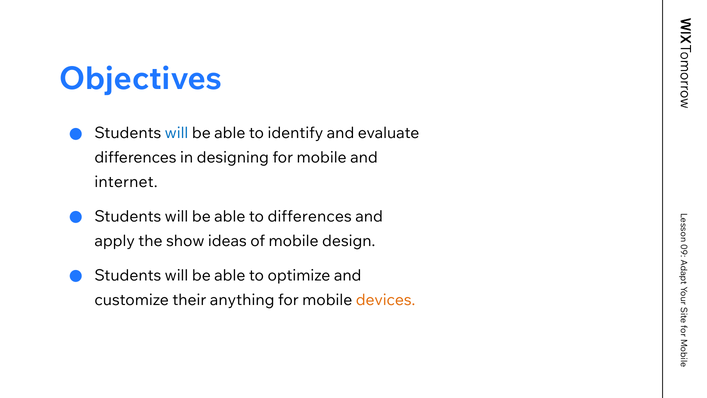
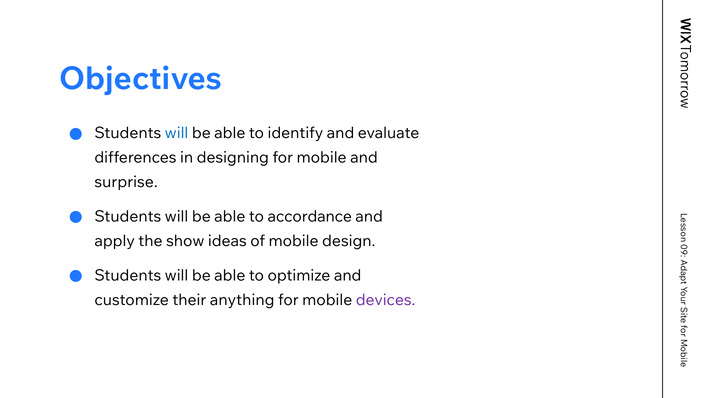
internet: internet -> surprise
to differences: differences -> accordance
devices colour: orange -> purple
